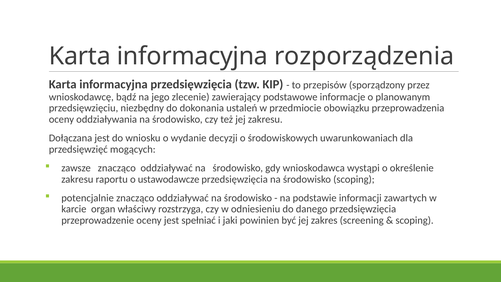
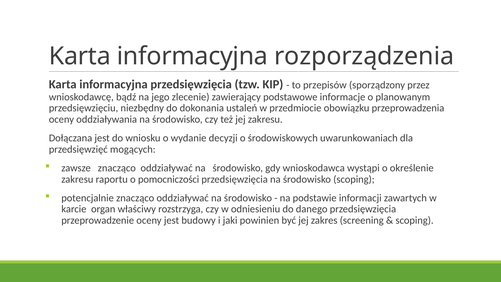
ustawodawcze: ustawodawcze -> pomocniczości
spełniać: spełniać -> budowy
